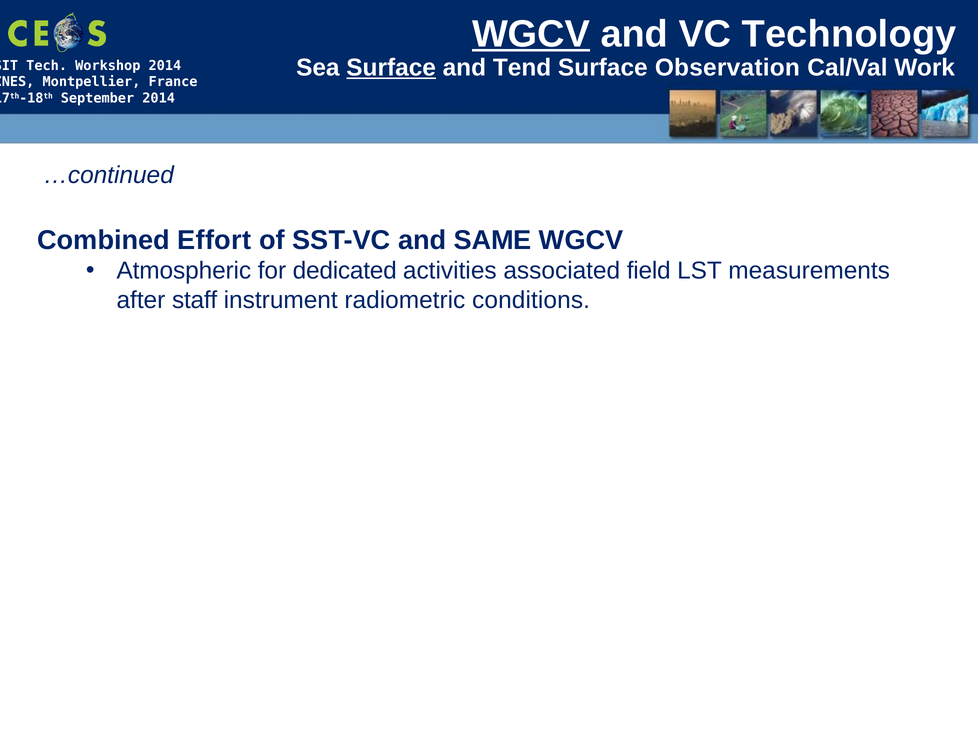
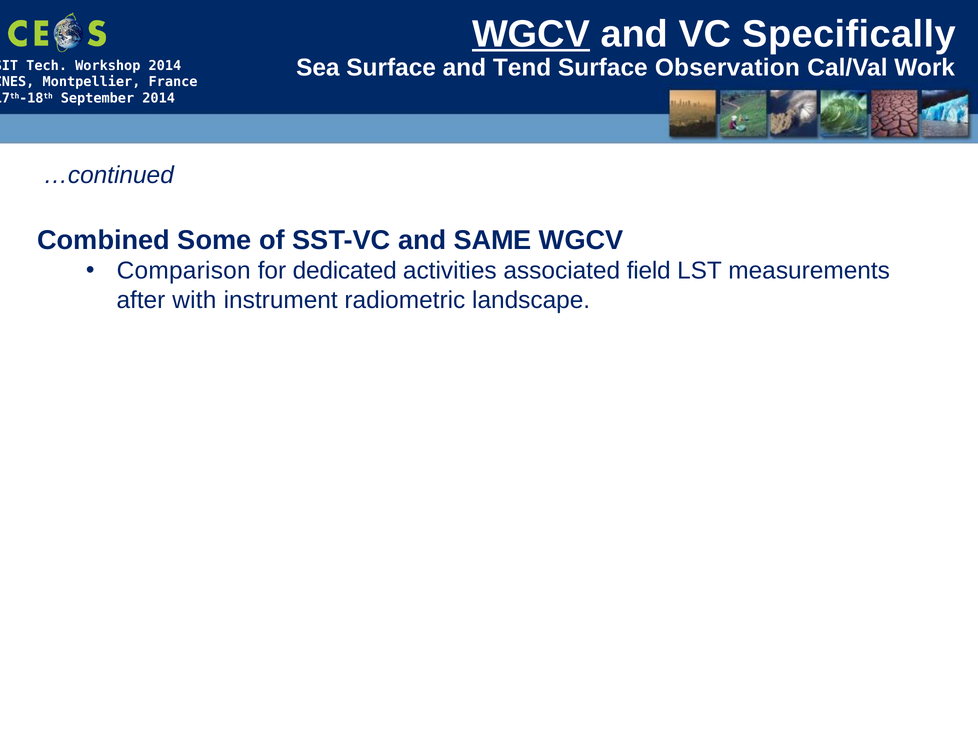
Technology: Technology -> Specifically
Surface at (391, 68) underline: present -> none
Effort: Effort -> Some
Atmospheric: Atmospheric -> Comparison
staff: staff -> with
conditions: conditions -> landscape
